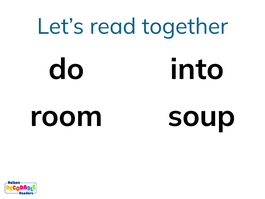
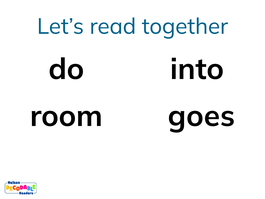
soup: soup -> goes
